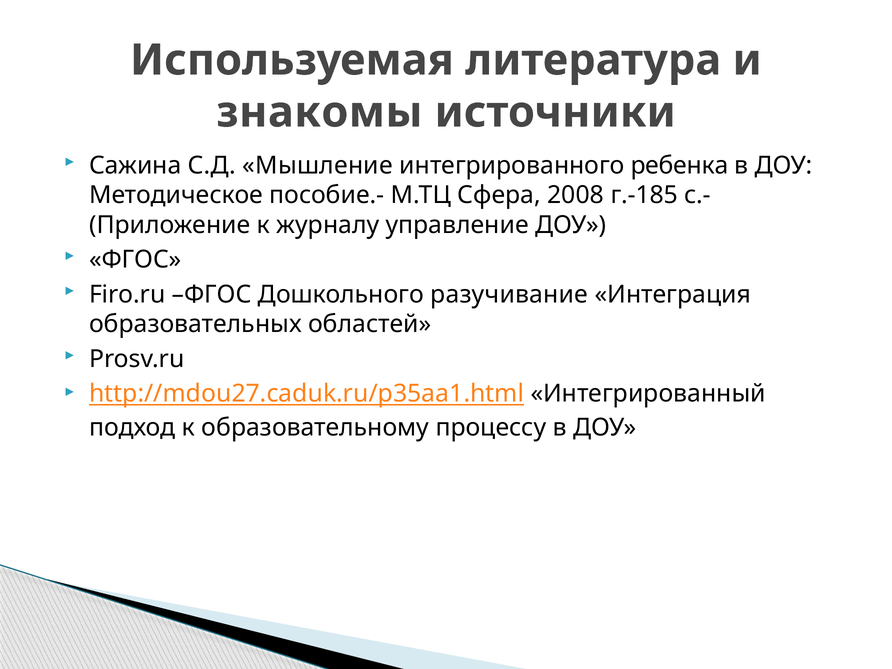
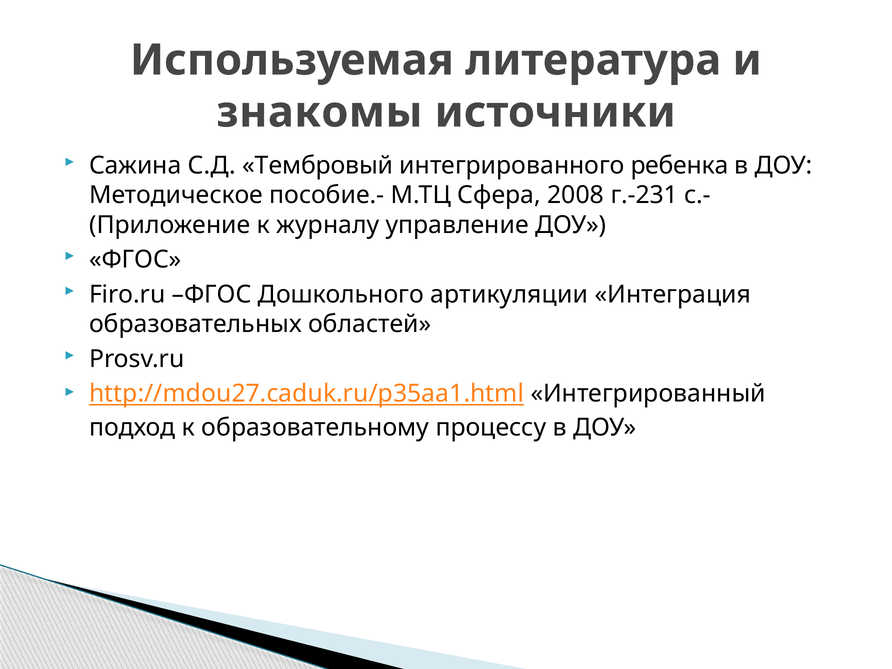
Мышление: Мышление -> Тембровый
г.-185: г.-185 -> г.-231
разучивание: разучивание -> артикуляции
